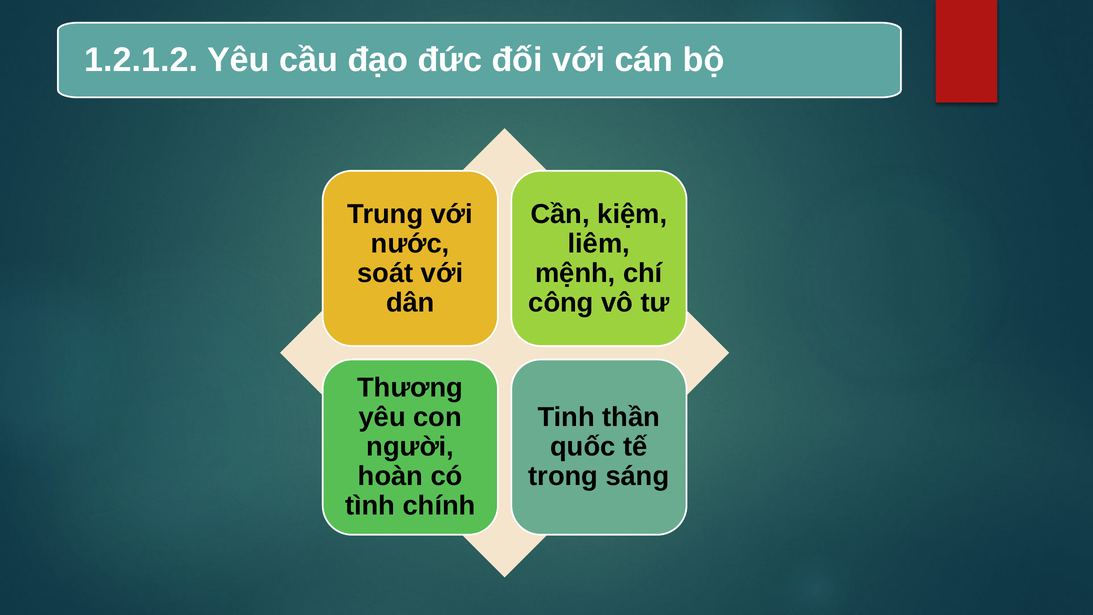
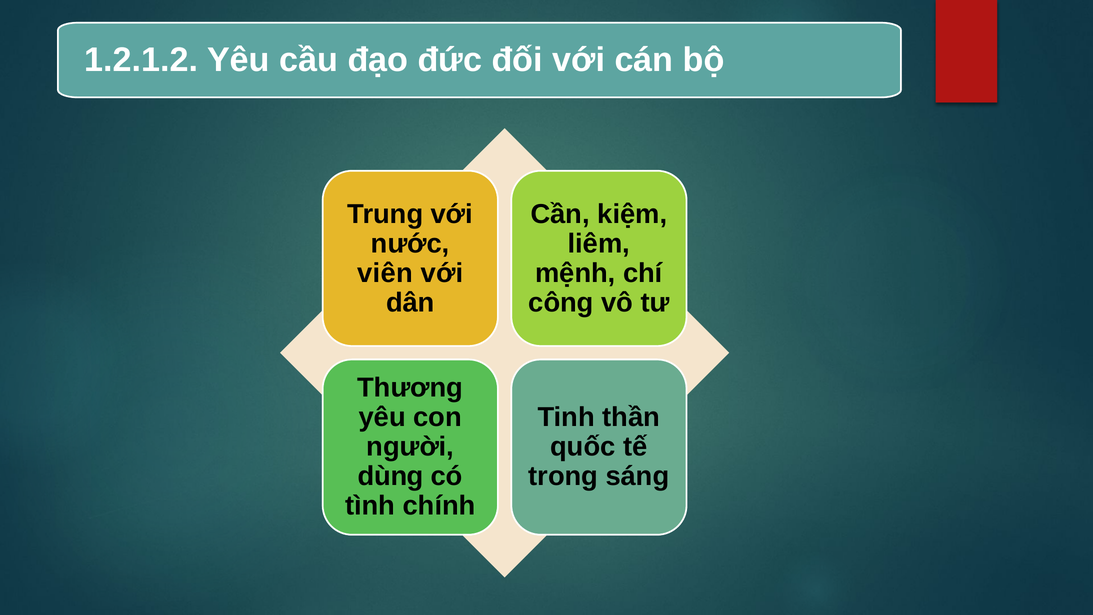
soát: soát -> viên
hoàn: hoàn -> dùng
